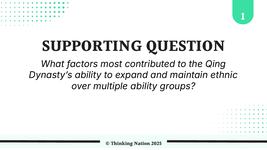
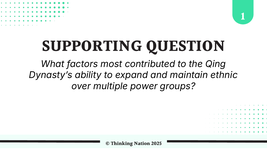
multiple ability: ability -> power
